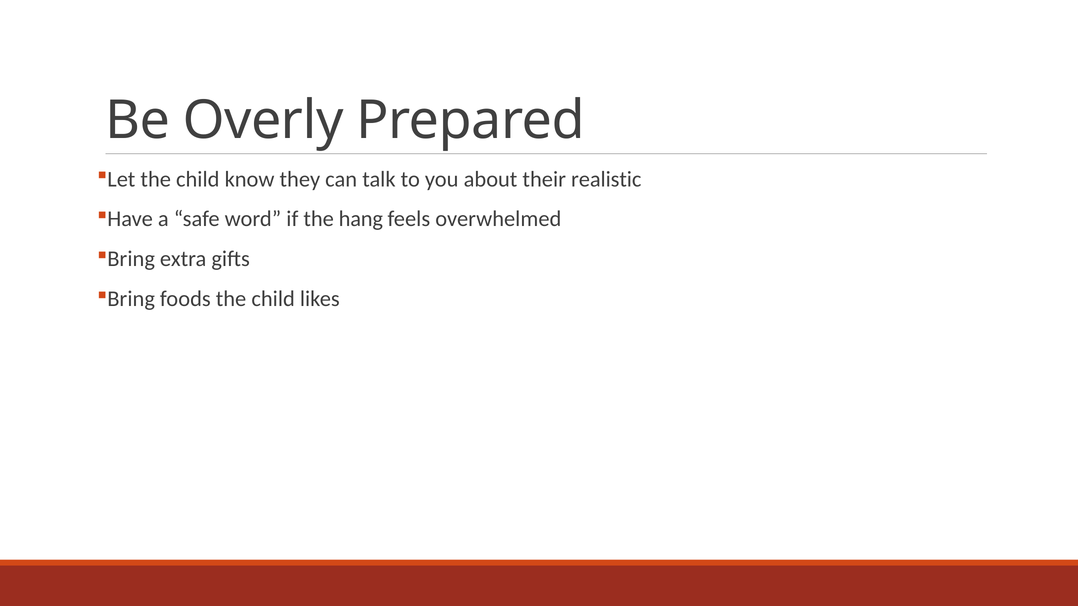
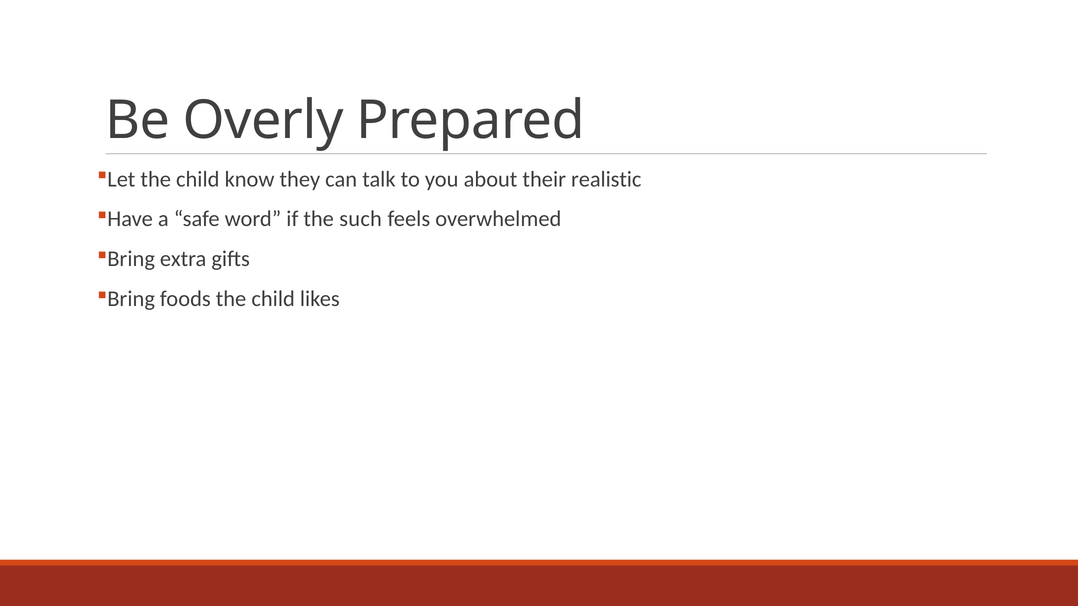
hang: hang -> such
